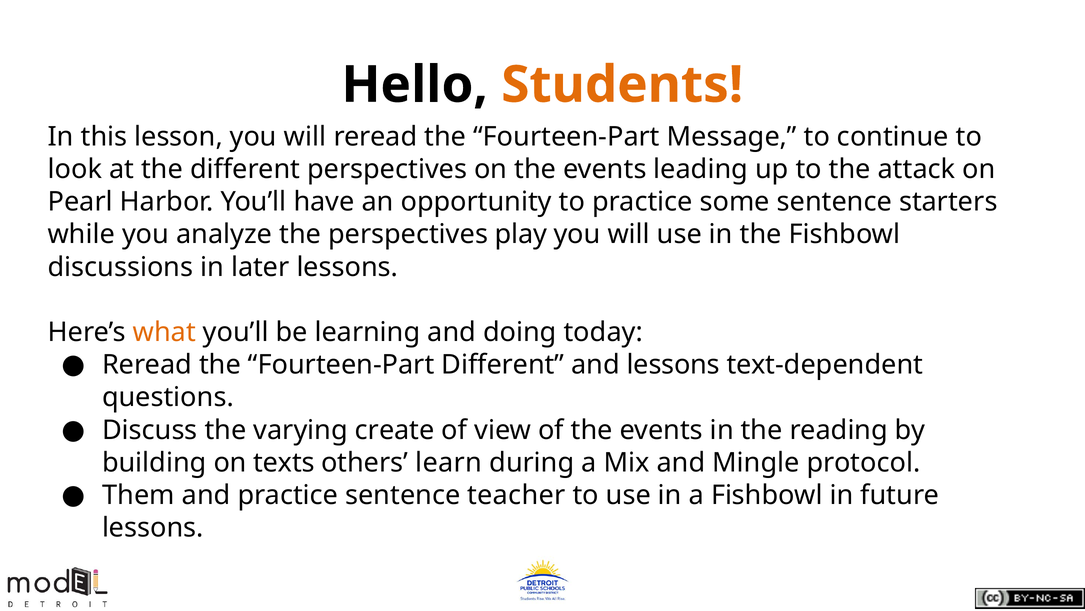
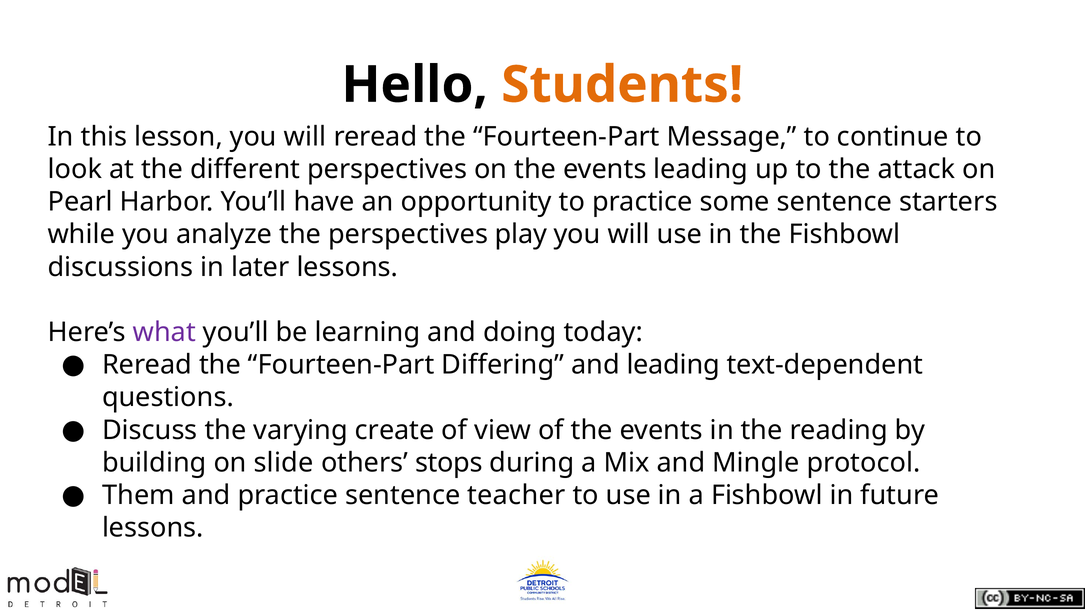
what colour: orange -> purple
Fourteen-Part Different: Different -> Differing
and lessons: lessons -> leading
texts: texts -> slide
learn: learn -> stops
